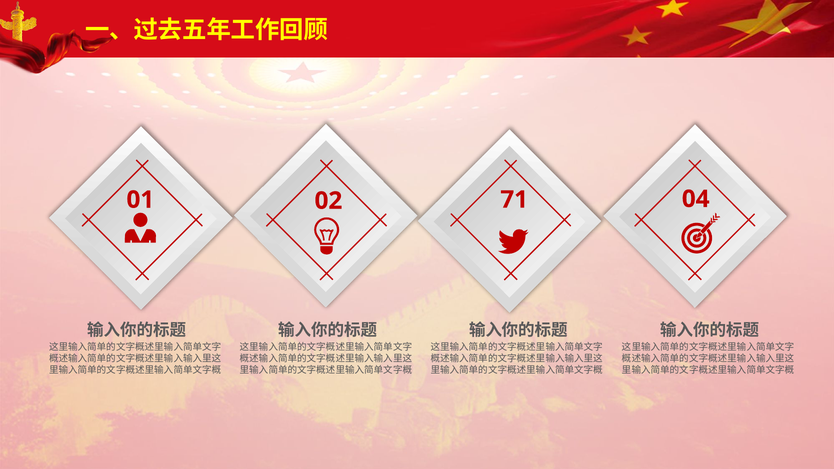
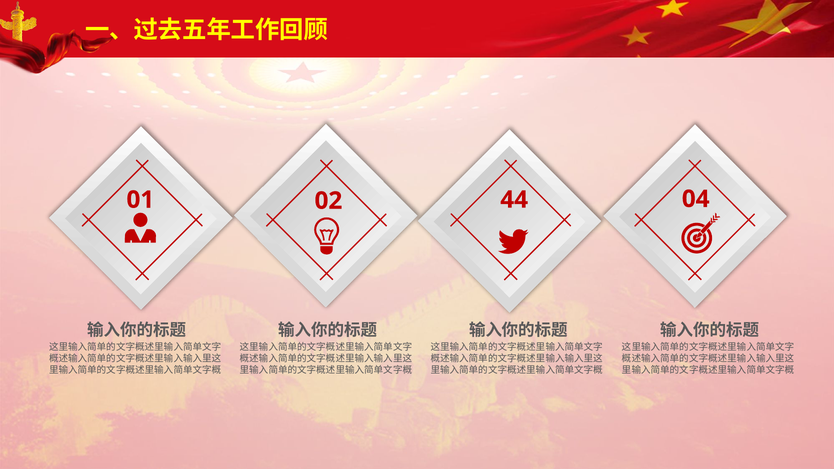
71: 71 -> 44
